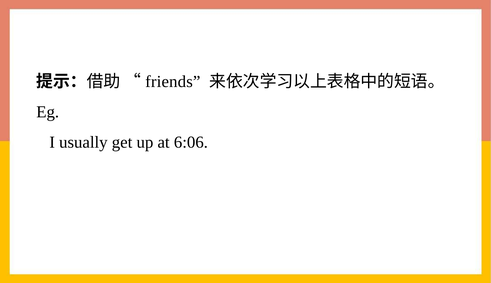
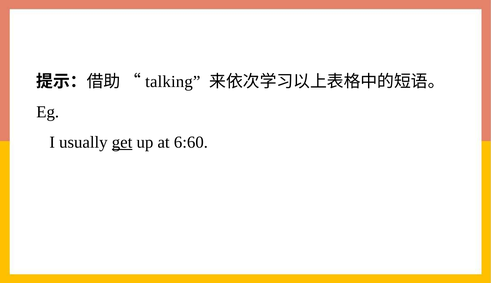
friends: friends -> talking
get underline: none -> present
6:06: 6:06 -> 6:60
